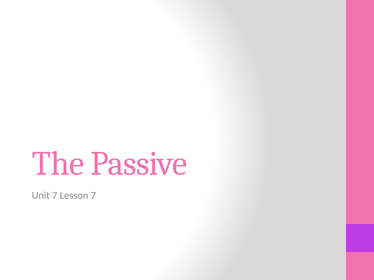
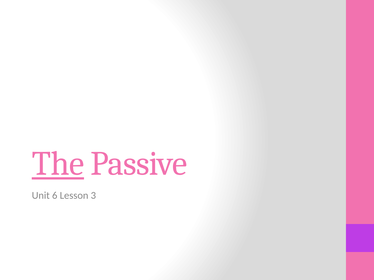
The underline: none -> present
Unit 7: 7 -> 6
Lesson 7: 7 -> 3
